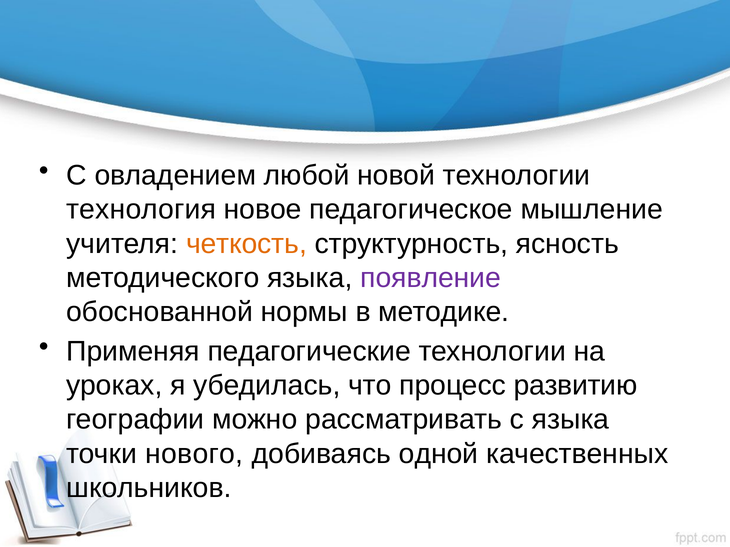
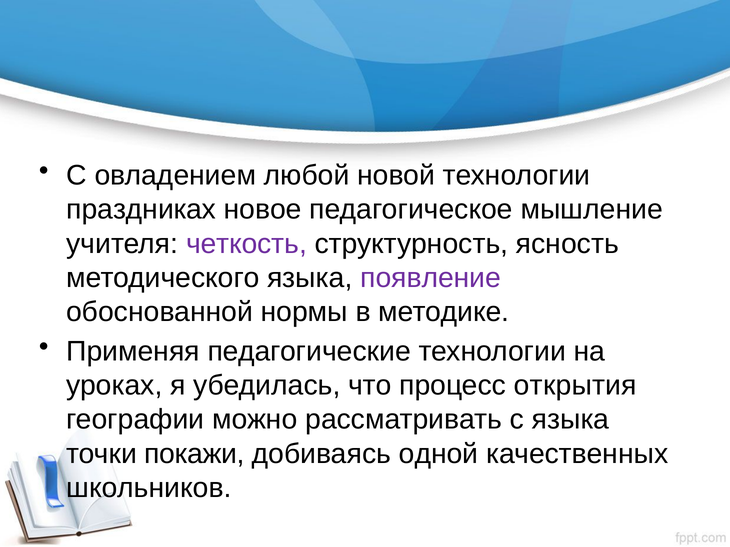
технология: технология -> праздниках
четкость colour: orange -> purple
развитию: развитию -> открытия
нового: нового -> покажи
